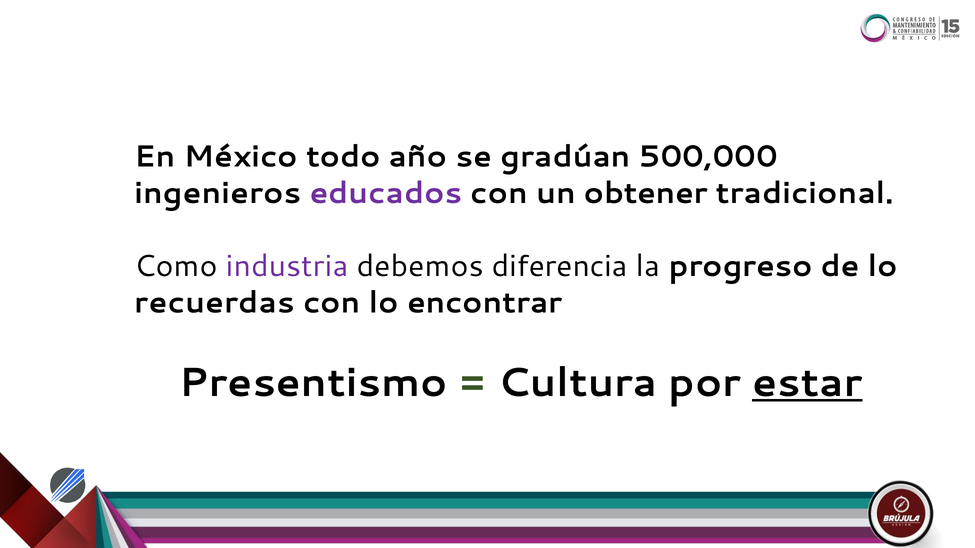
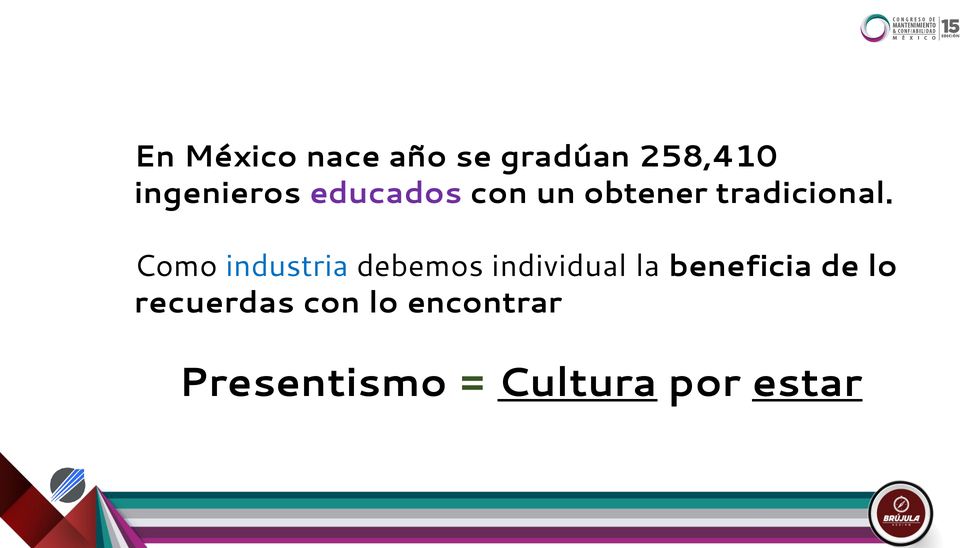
todo: todo -> nace
500,000: 500,000 -> 258,410
industria colour: purple -> blue
diferencia: diferencia -> individual
progreso: progreso -> beneficia
Cultura underline: none -> present
